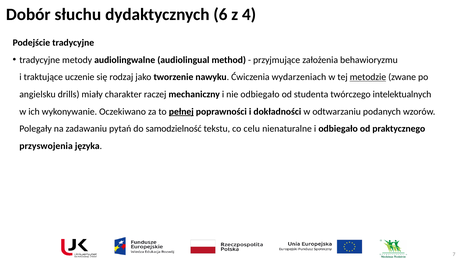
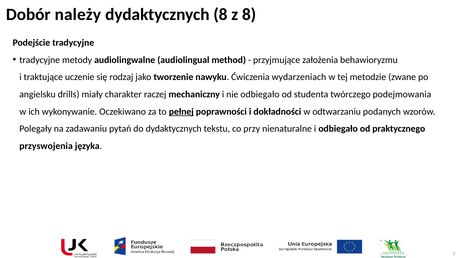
słuchu: słuchu -> należy
dydaktycznych 6: 6 -> 8
z 4: 4 -> 8
metodzie underline: present -> none
intelektualnych: intelektualnych -> podejmowania
do samodzielność: samodzielność -> dydaktycznych
celu: celu -> przy
